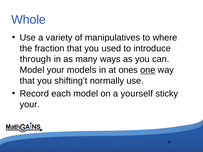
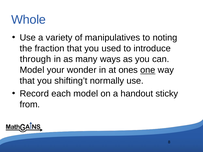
where: where -> noting
models: models -> wonder
yourself: yourself -> handout
your at (30, 105): your -> from
